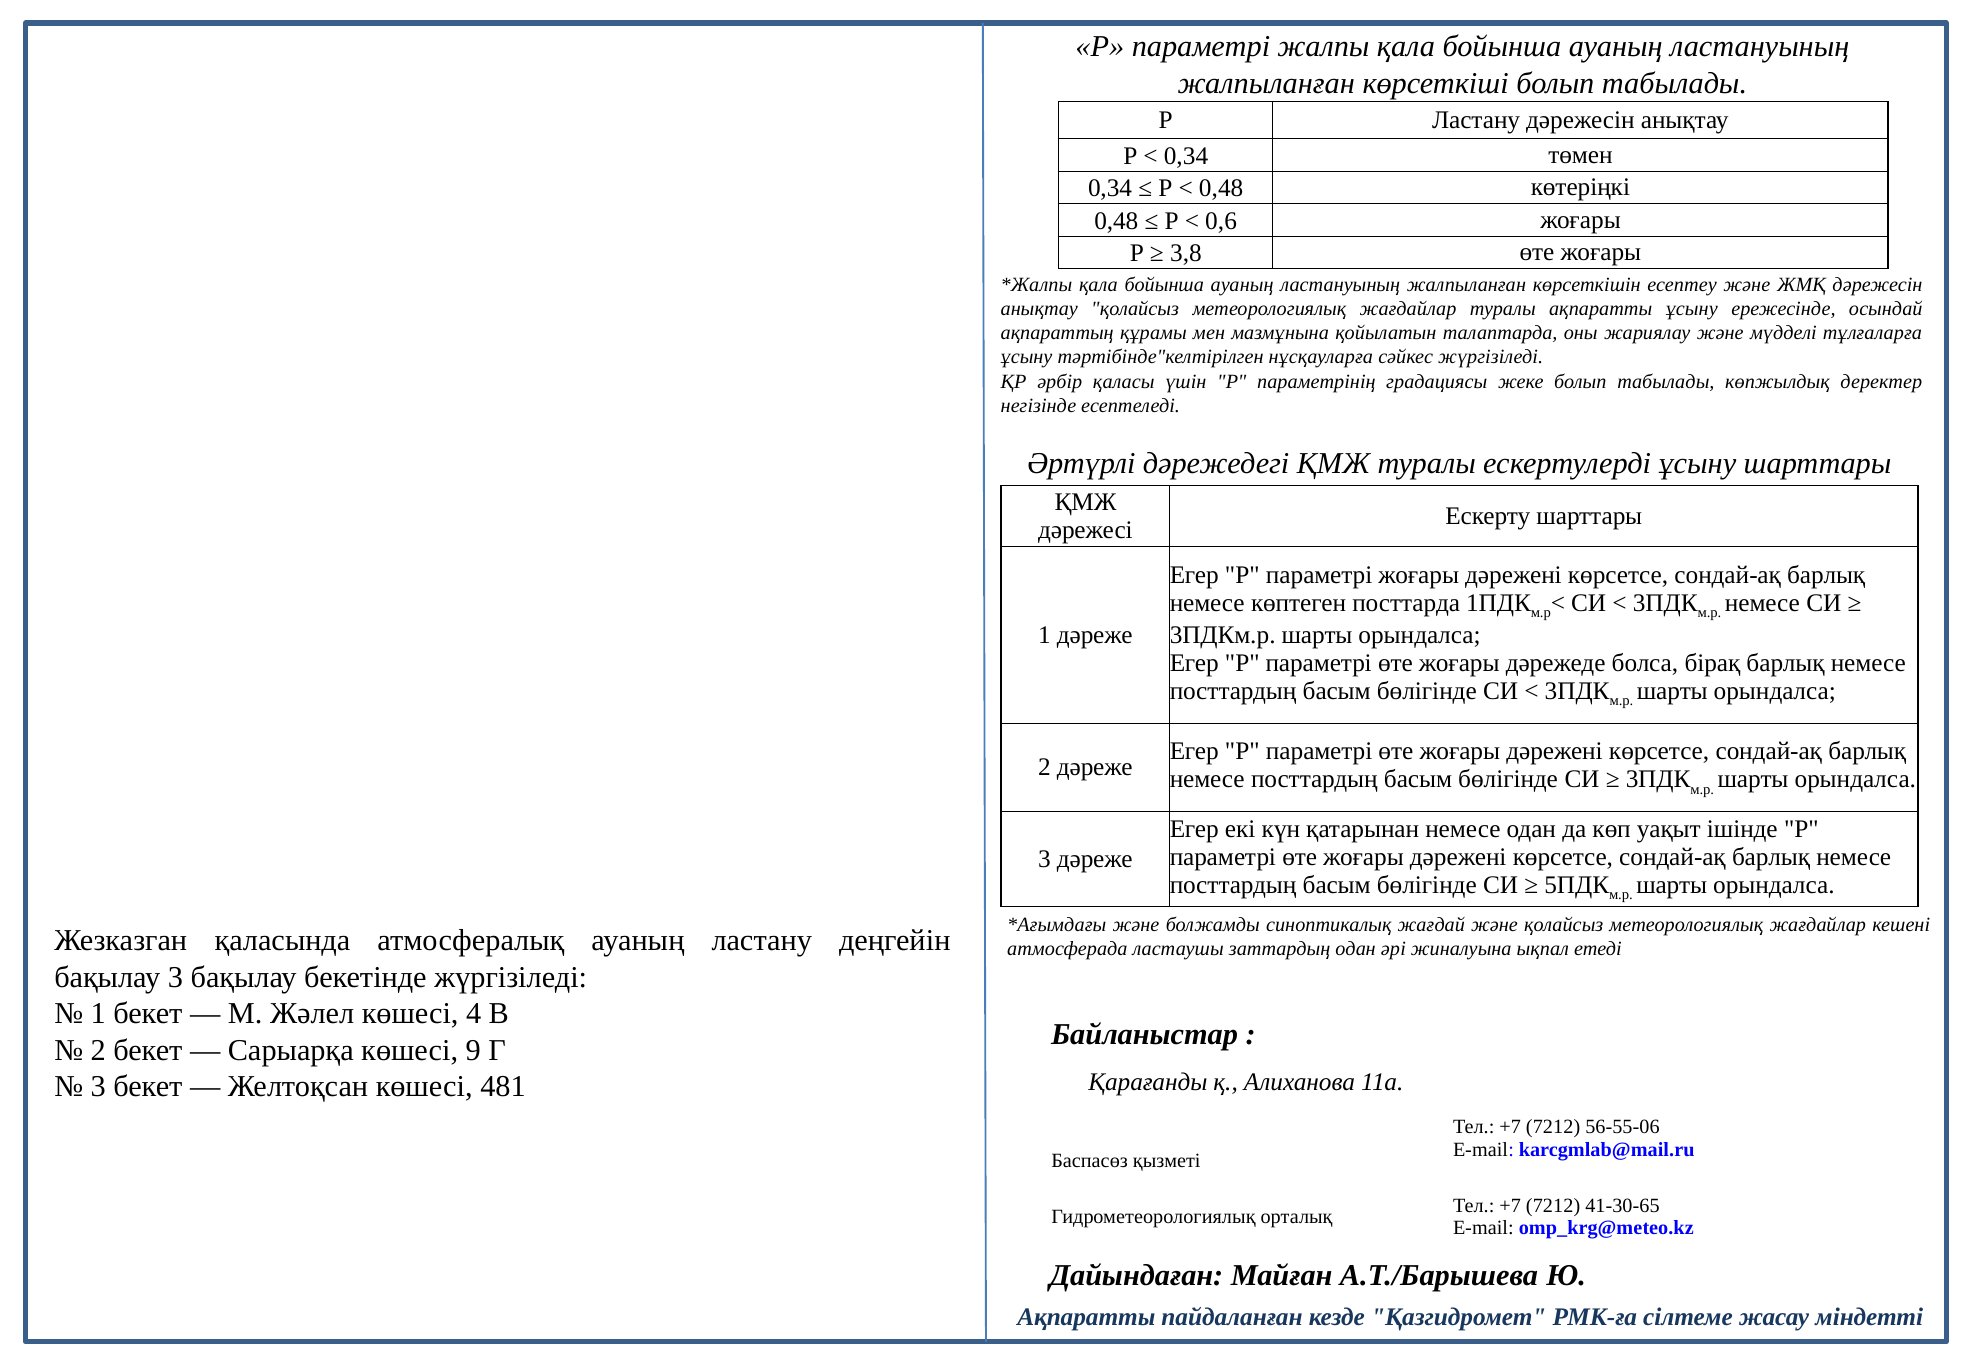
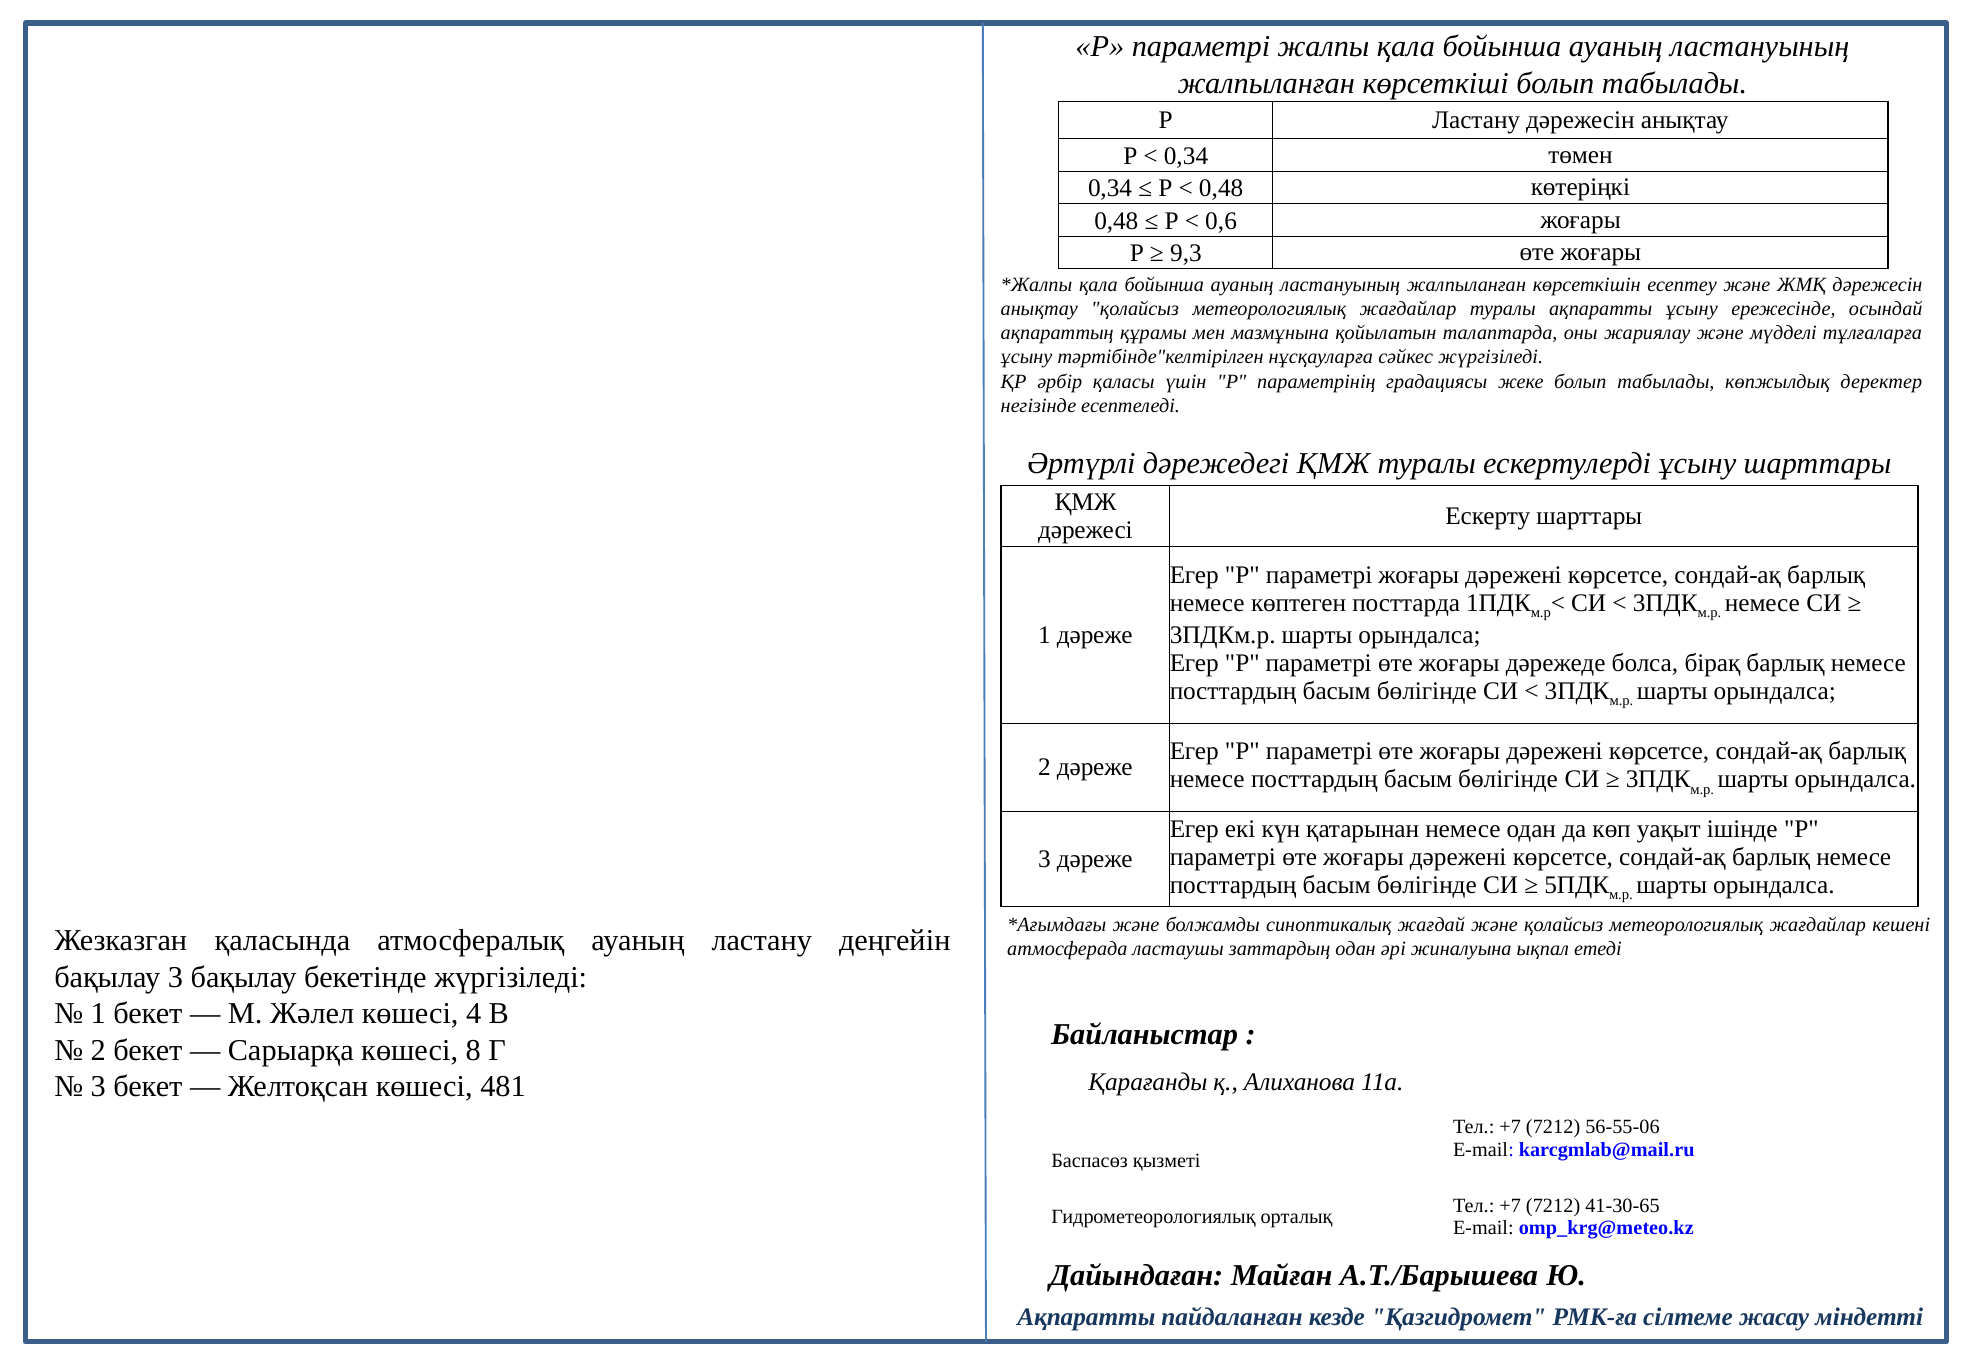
3,8: 3,8 -> 9,3
9: 9 -> 8
